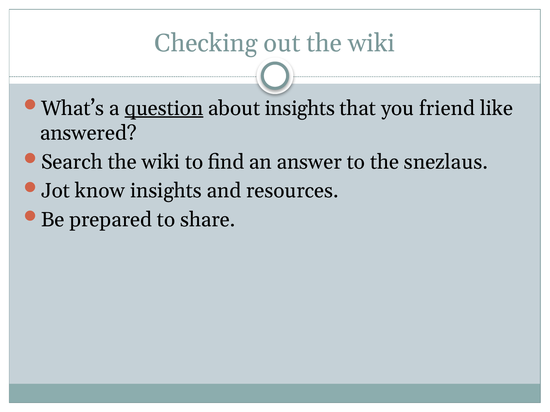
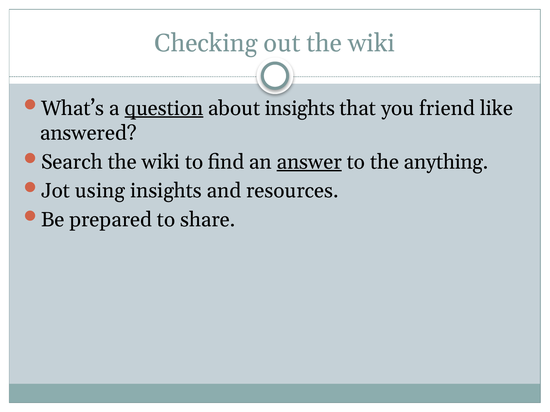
answer underline: none -> present
snezlaus: snezlaus -> anything
know: know -> using
